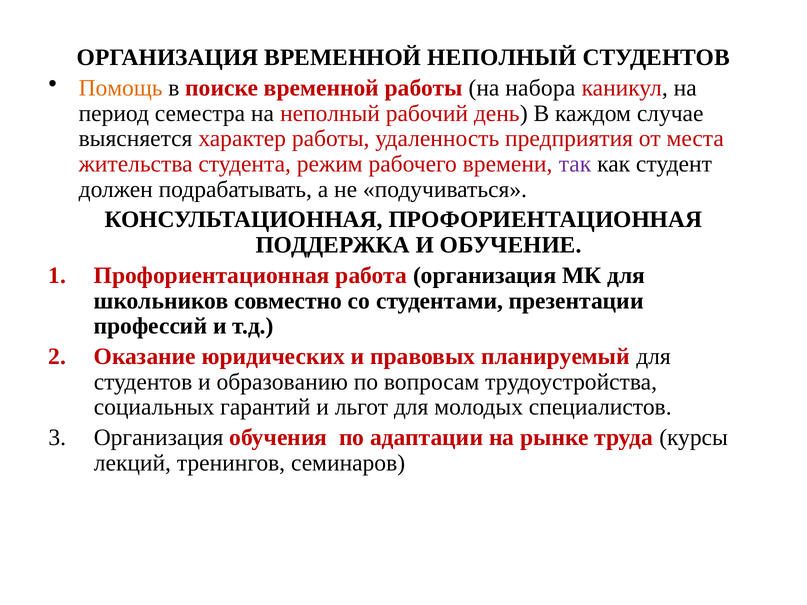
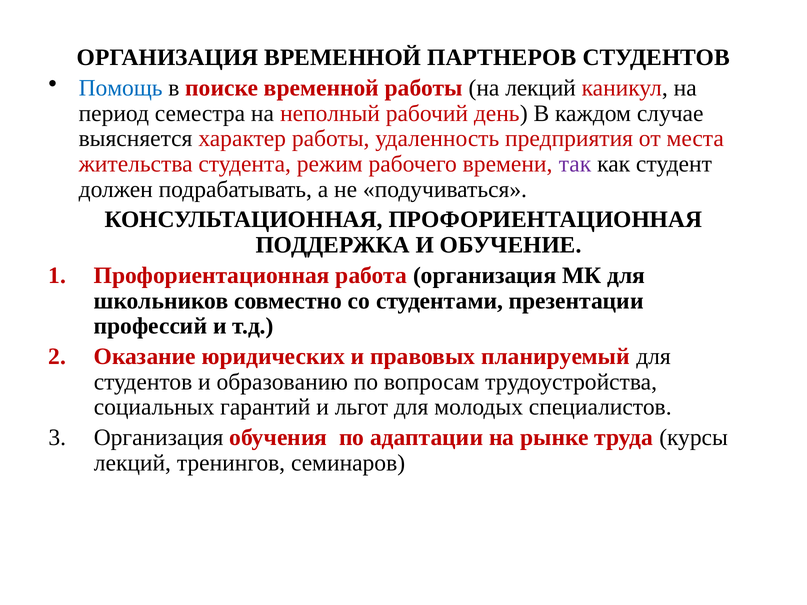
ВРЕМЕННОЙ НЕПОЛНЫЙ: НЕПОЛНЫЙ -> ПАРТНЕРОВ
Помощь colour: orange -> blue
на набора: набора -> лекций
